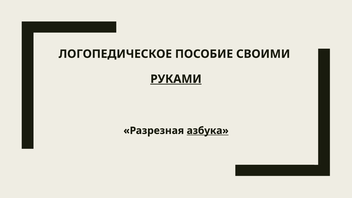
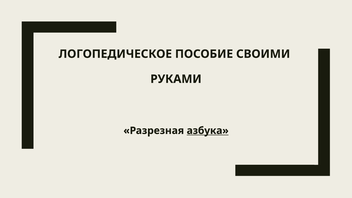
РУКАМИ underline: present -> none
